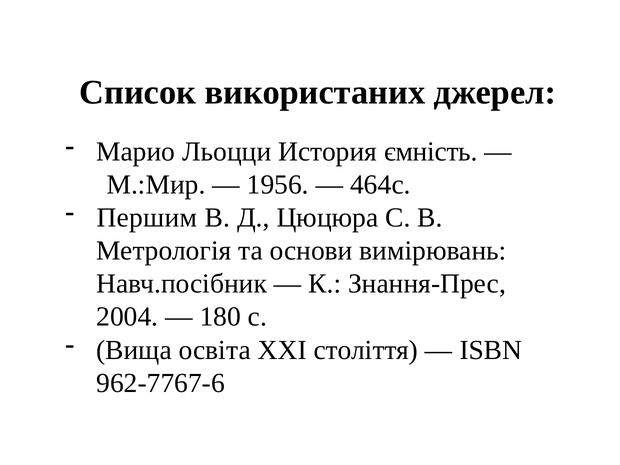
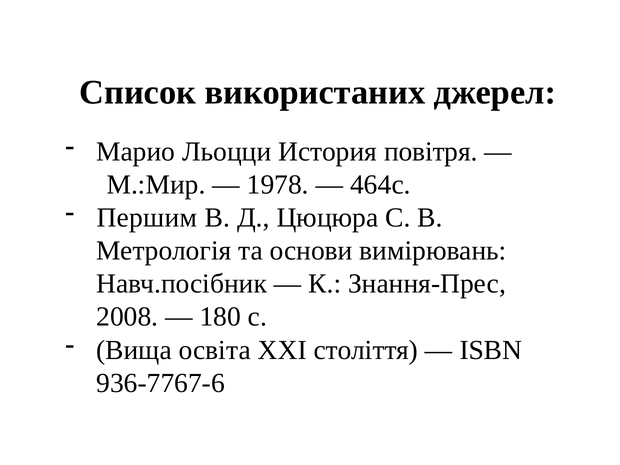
ємність: ємність -> повітря
1956: 1956 -> 1978
2004: 2004 -> 2008
962-7767-6: 962-7767-6 -> 936-7767-6
